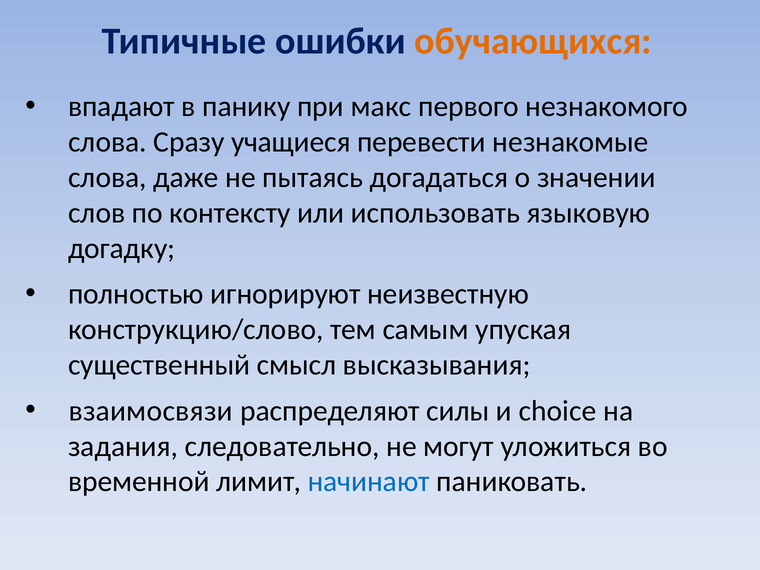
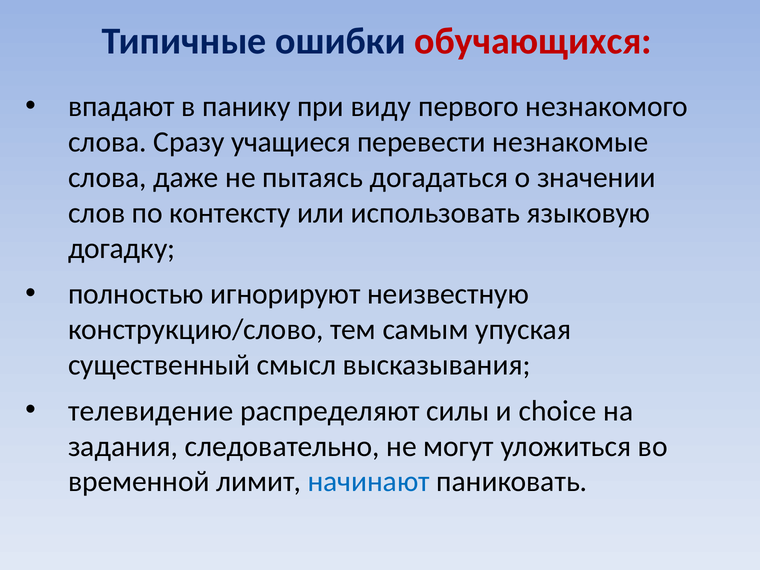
обучающихся colour: orange -> red
макс: макс -> виду
взаимосвязи: взаимосвязи -> телевидение
